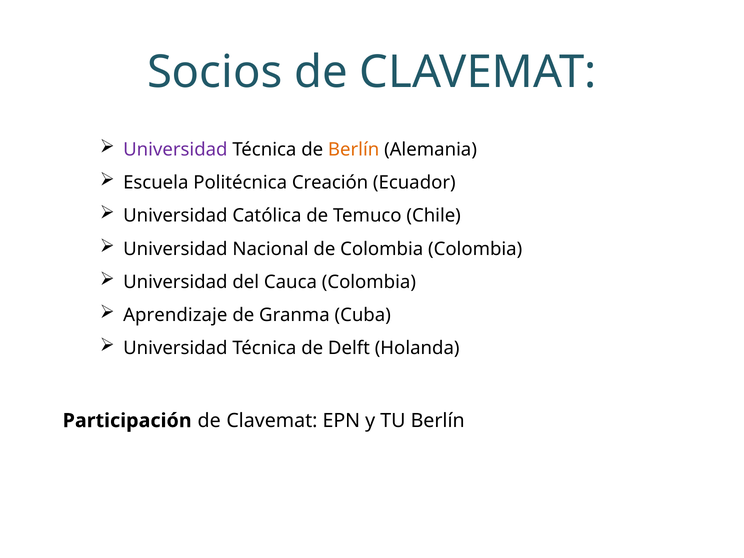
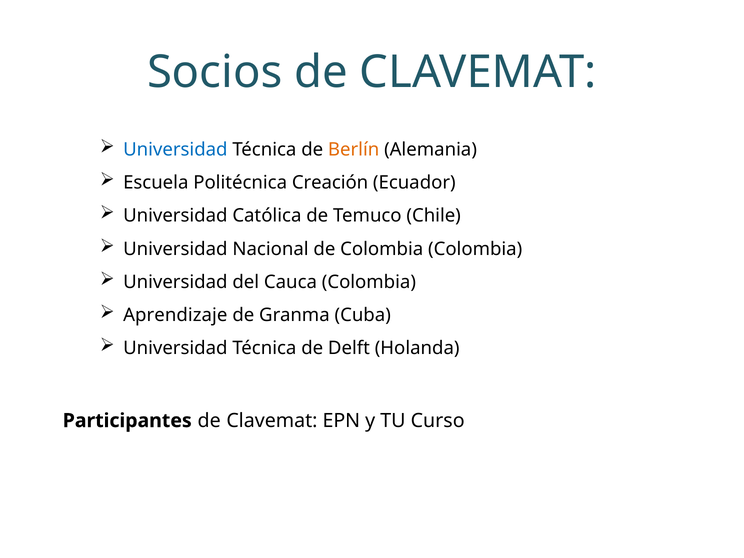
Universidad at (175, 150) colour: purple -> blue
Participación: Participación -> Participantes
TU Berlín: Berlín -> Curso
